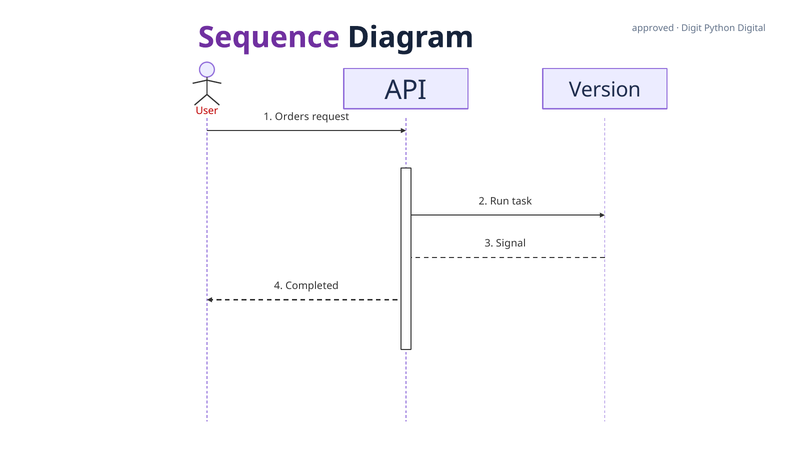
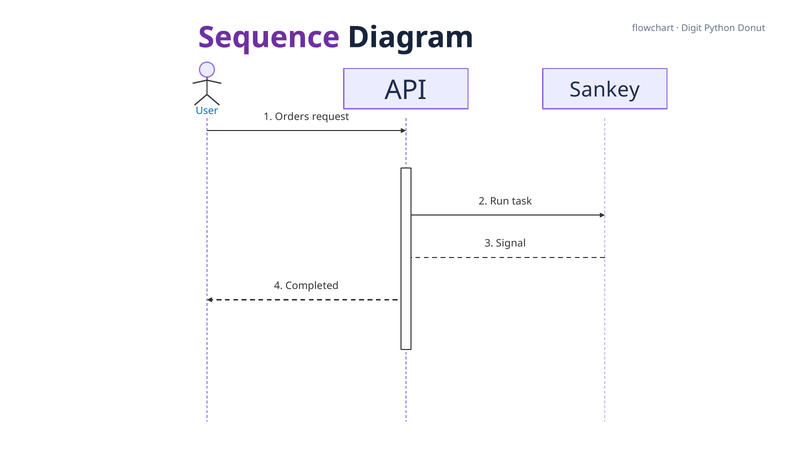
approved: approved -> flowchart
Digital: Digital -> Donut
Version: Version -> Sankey
User colour: red -> blue
